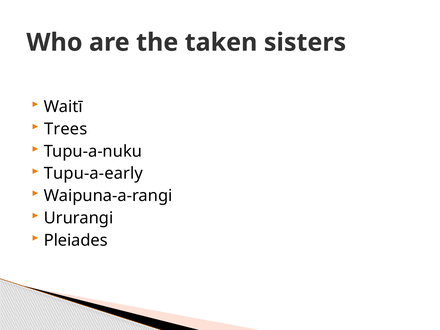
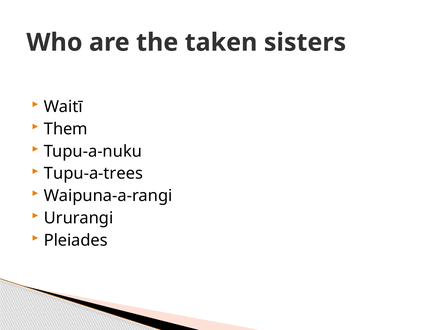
Trees: Trees -> Them
Tupu-a-early: Tupu-a-early -> Tupu-a-trees
